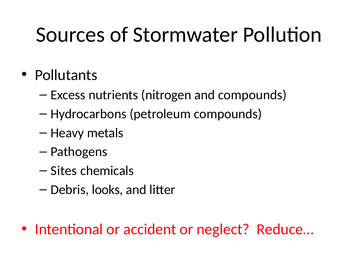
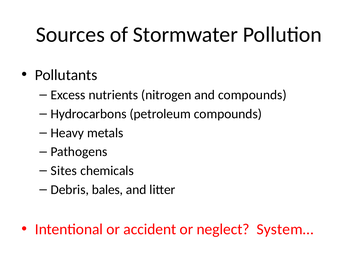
looks: looks -> bales
Reduce…: Reduce… -> System…
